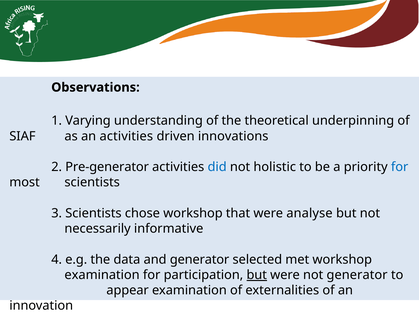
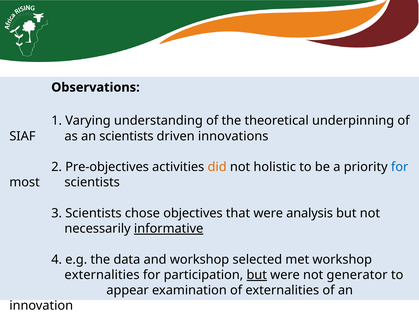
an activities: activities -> scientists
Pre-generator: Pre-generator -> Pre-objectives
did colour: blue -> orange
chose workshop: workshop -> objectives
analyse: analyse -> analysis
informative underline: none -> present
and generator: generator -> workshop
examination at (102, 275): examination -> externalities
